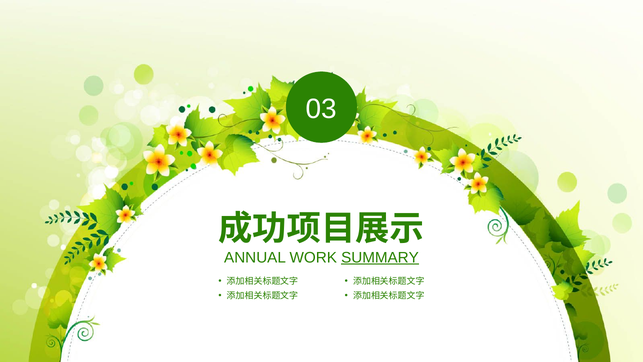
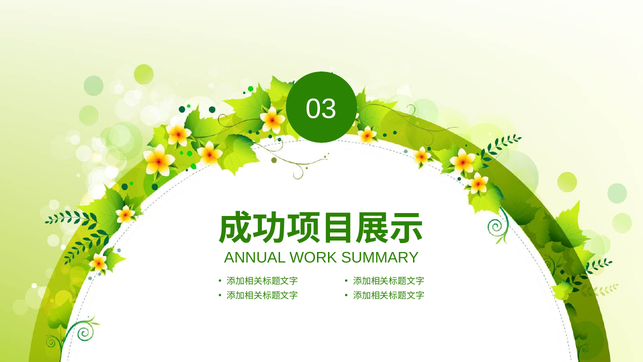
SUMMARY underline: present -> none
